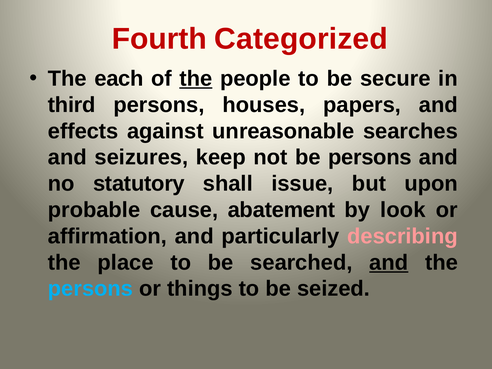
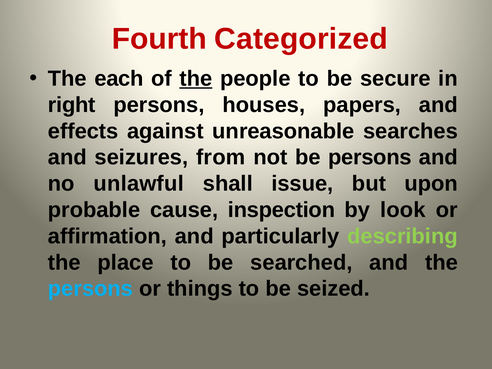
third: third -> right
keep: keep -> from
statutory: statutory -> unlawful
abatement: abatement -> inspection
describing colour: pink -> light green
and at (389, 262) underline: present -> none
